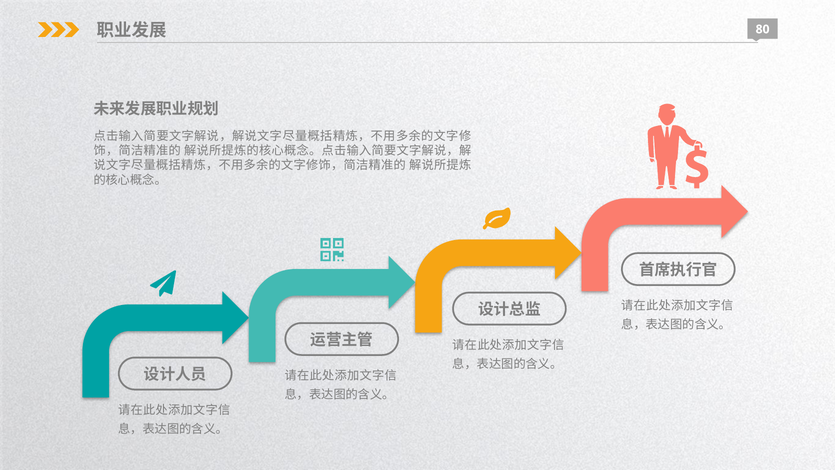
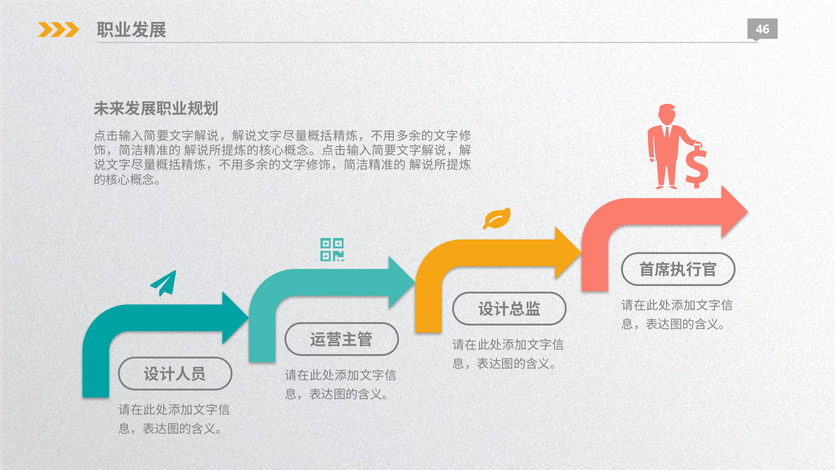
80: 80 -> 46
